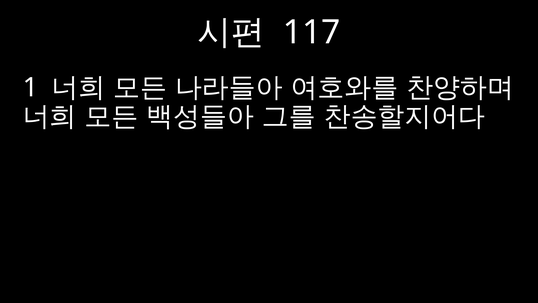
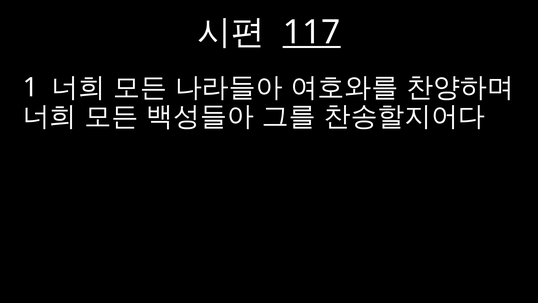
117 underline: none -> present
